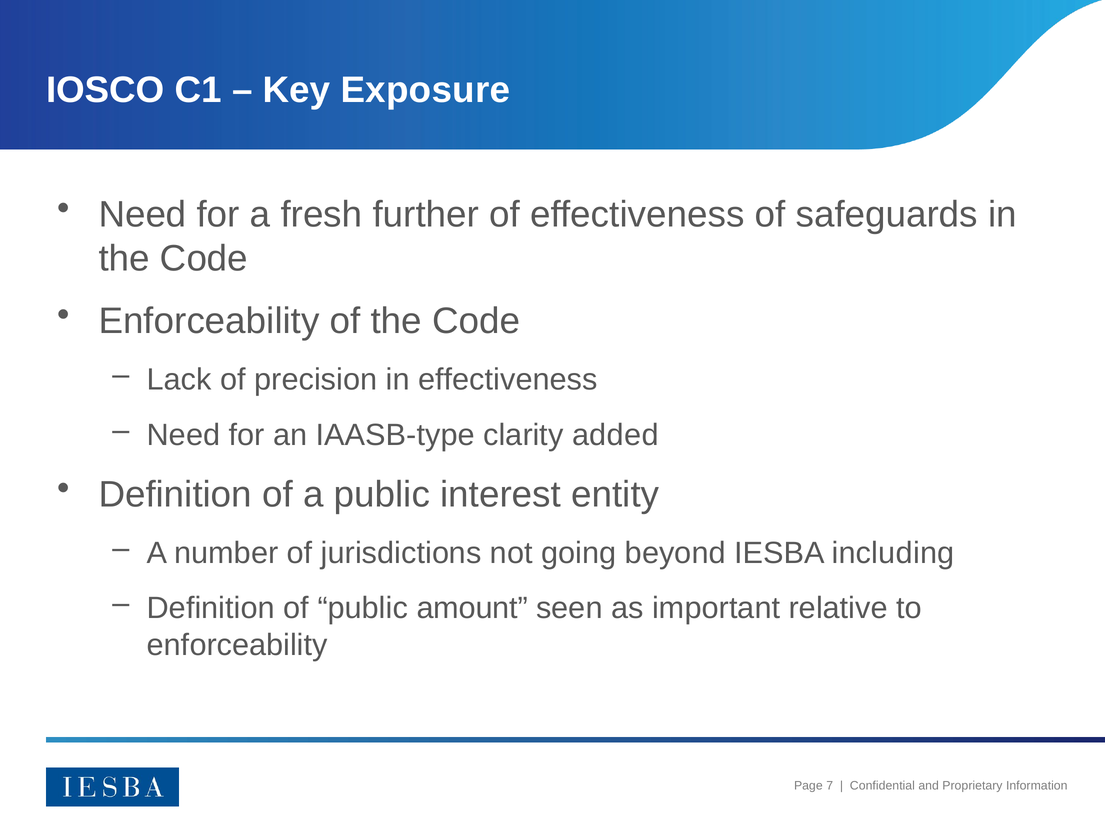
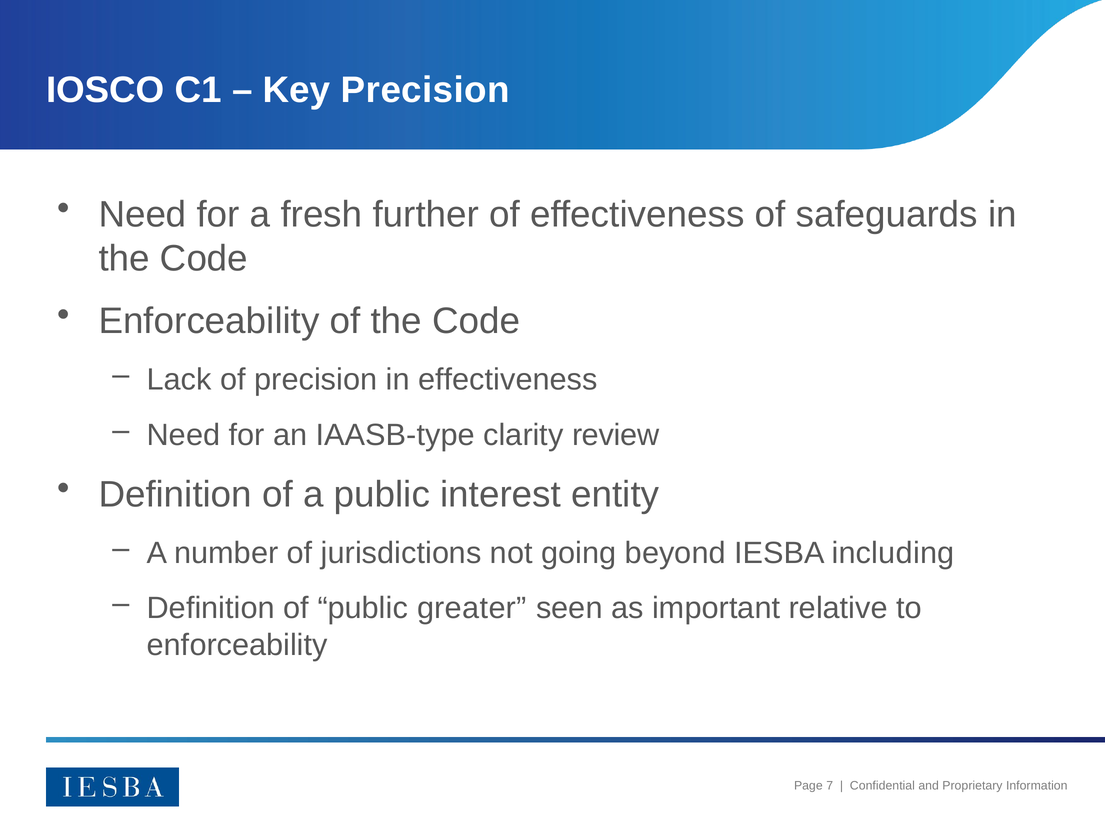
Key Exposure: Exposure -> Precision
added: added -> review
amount: amount -> greater
